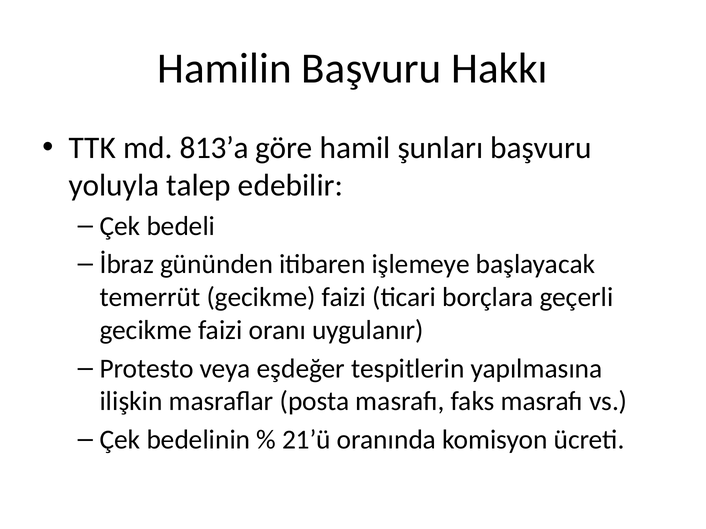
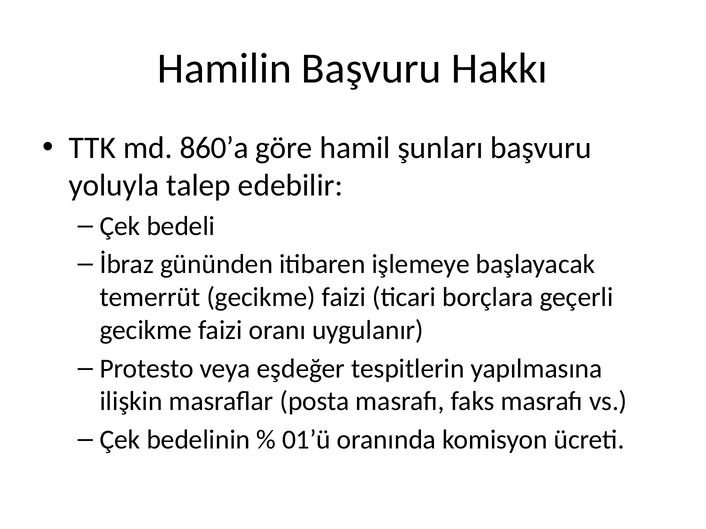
813’a: 813’a -> 860’a
21’ü: 21’ü -> 01’ü
